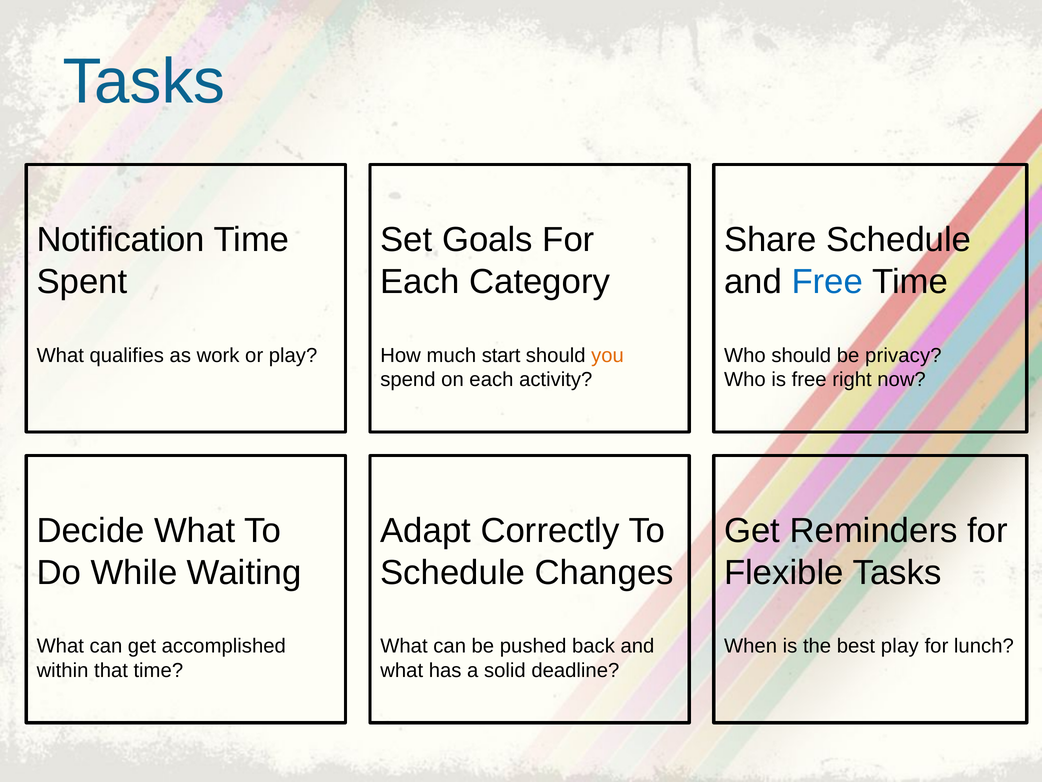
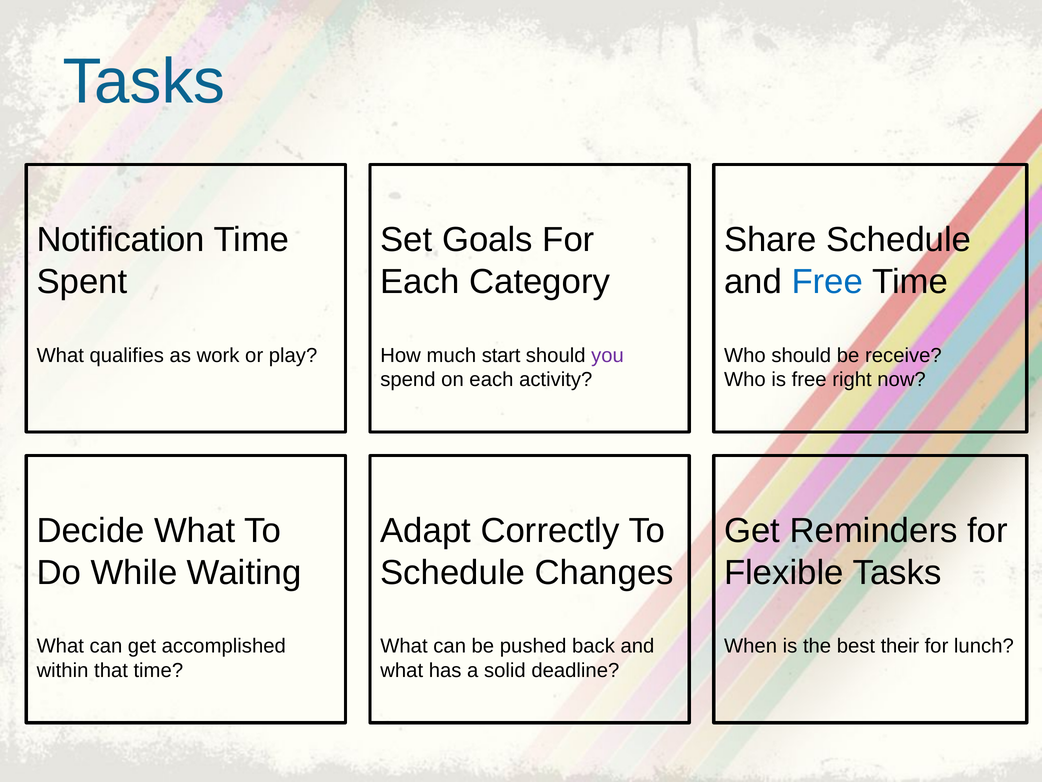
you colour: orange -> purple
privacy: privacy -> receive
best play: play -> their
